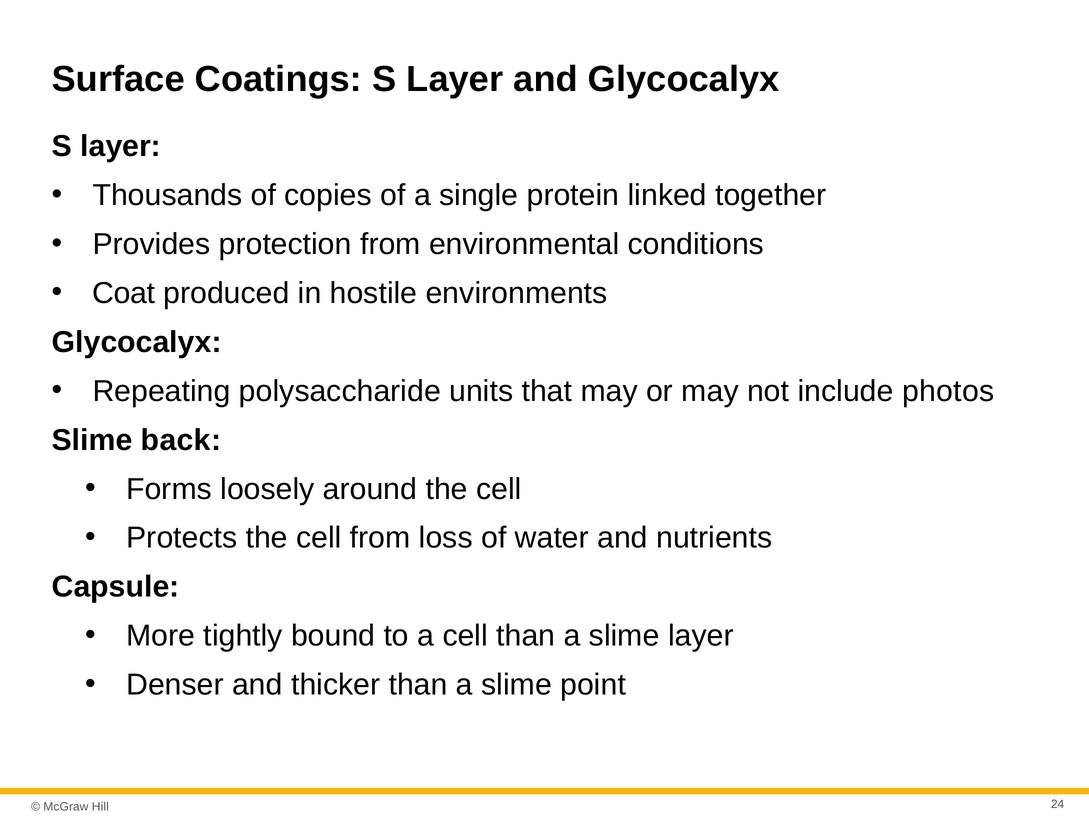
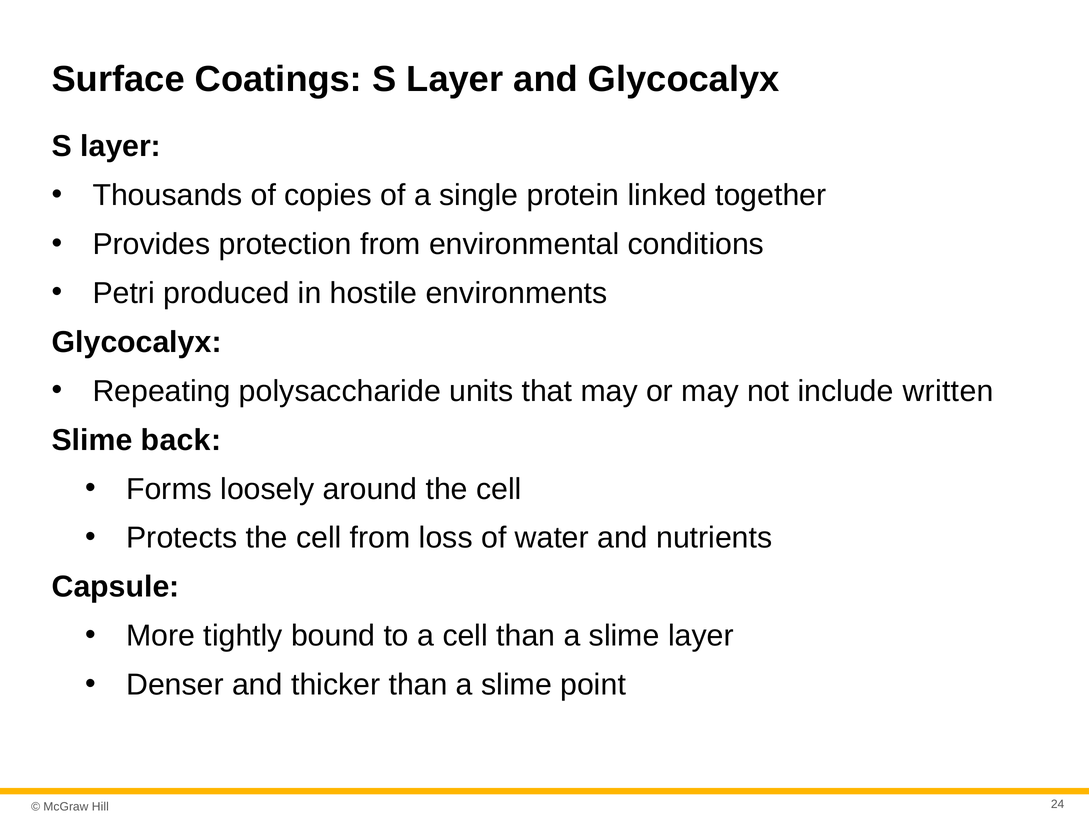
Coat: Coat -> Petri
photos: photos -> written
